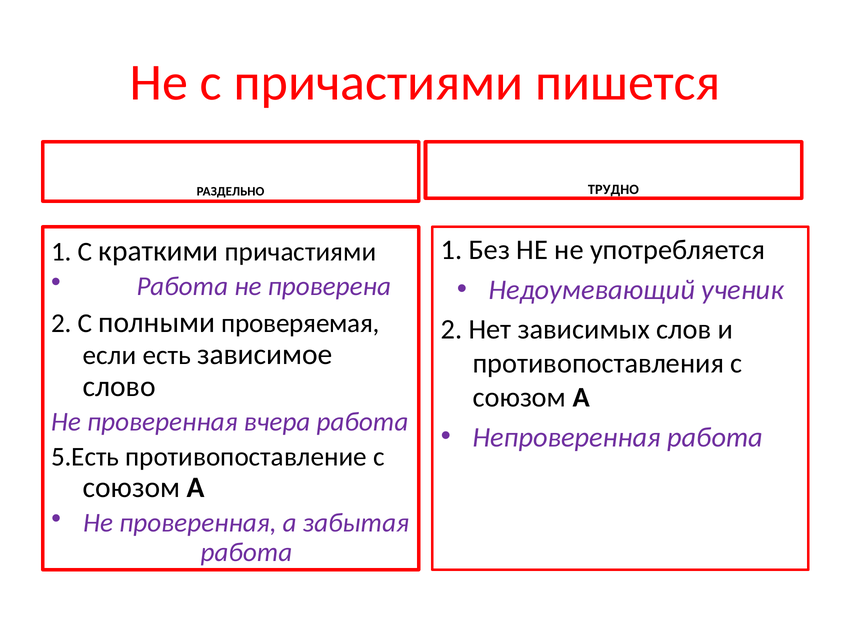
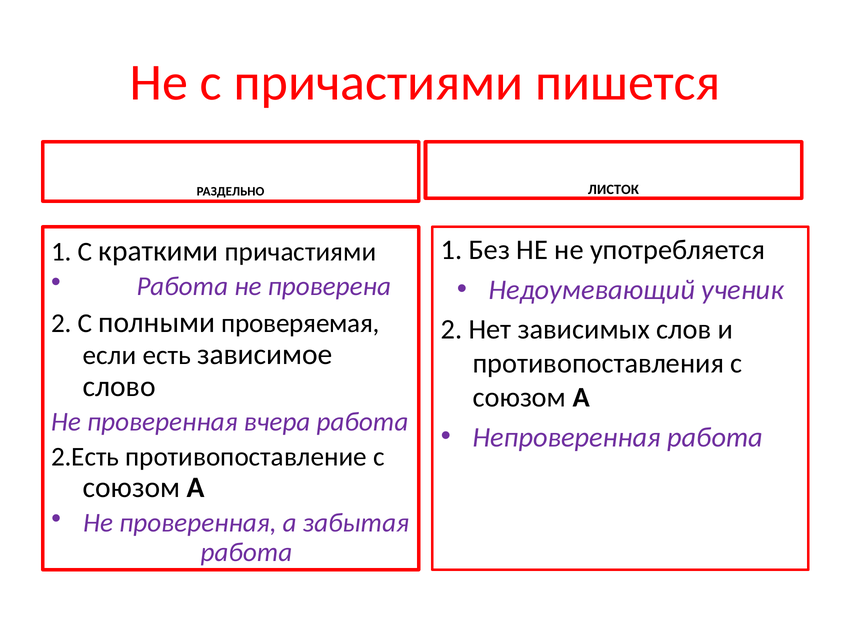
ТРУДНО: ТРУДНО -> ЛИСТОК
5.Есть: 5.Есть -> 2.Есть
